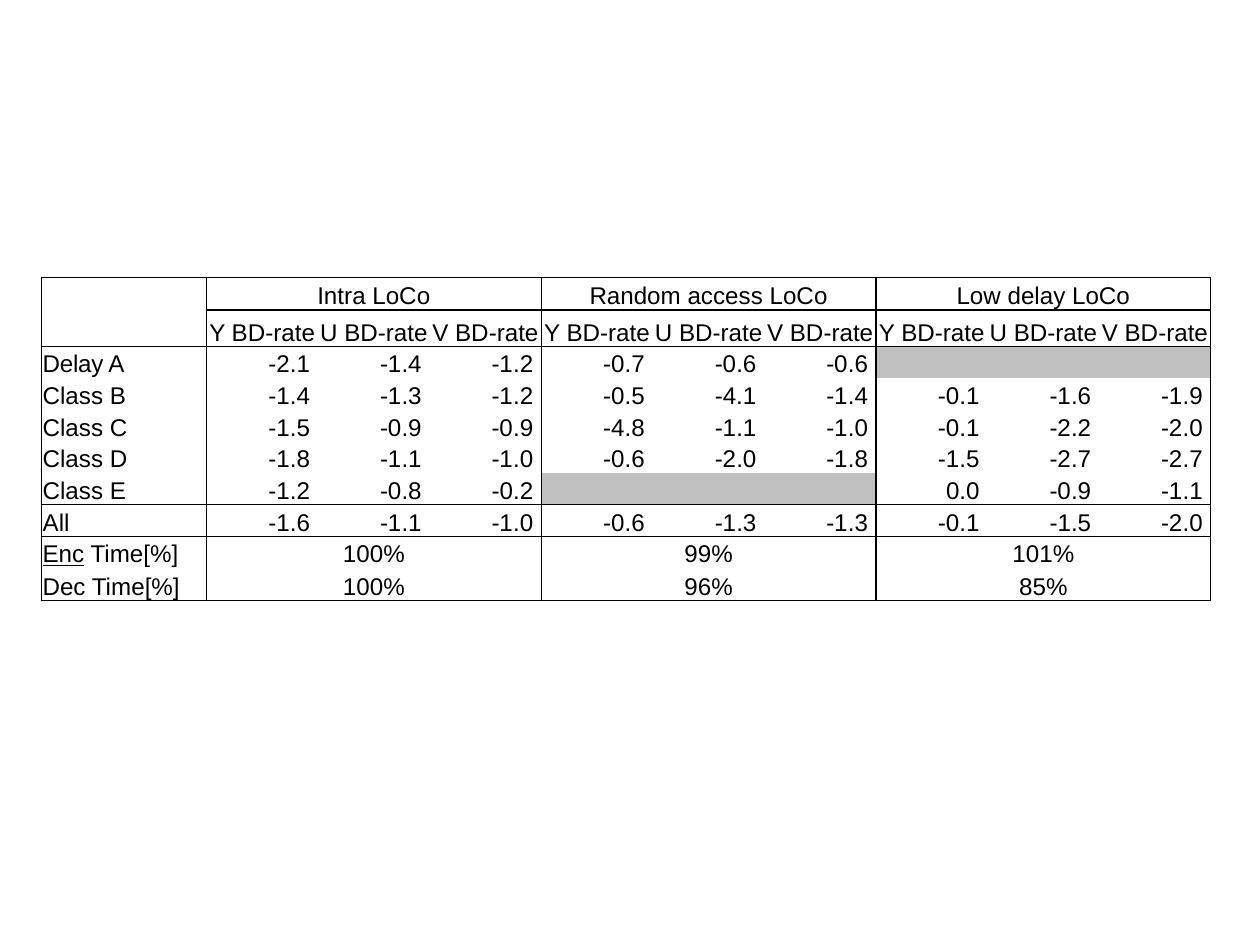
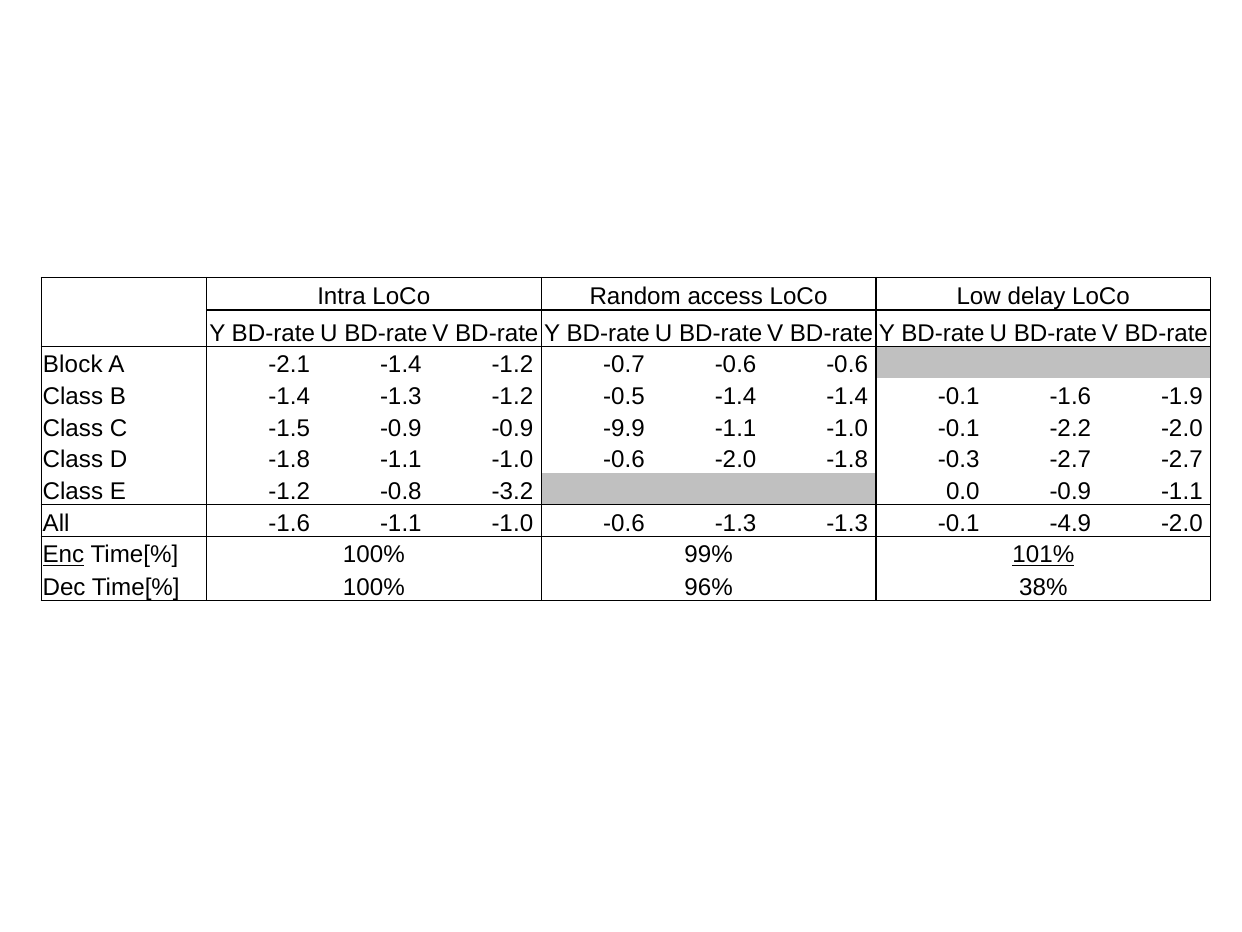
Delay at (73, 365): Delay -> Block
-0.5 -4.1: -4.1 -> -1.4
-4.8: -4.8 -> -9.9
-1.8 -1.5: -1.5 -> -0.3
-0.2: -0.2 -> -3.2
-0.1 -1.5: -1.5 -> -4.9
101% underline: none -> present
85%: 85% -> 38%
